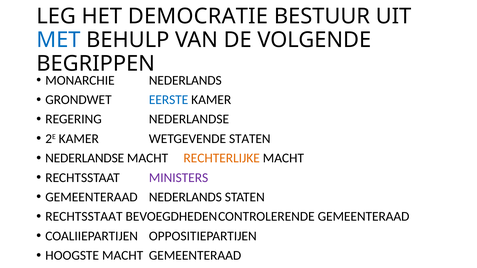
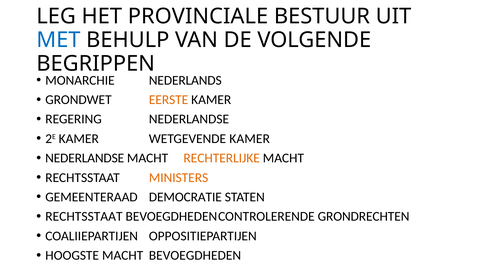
DEMOCRATIE: DEMOCRATIE -> PROVINCIALE
EERSTE colour: blue -> orange
WETGEVENDE STATEN: STATEN -> KAMER
MINISTERS colour: purple -> orange
GEMEENTERAAD NEDERLANDS: NEDERLANDS -> DEMOCRATIE
GEMEENTERAAD at (364, 217): GEMEENTERAAD -> GRONDRECHTEN
MACHT GEMEENTERAAD: GEMEENTERAAD -> BEVOEGDHEDEN
